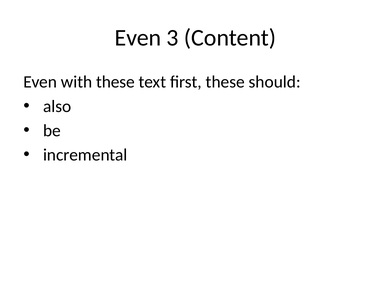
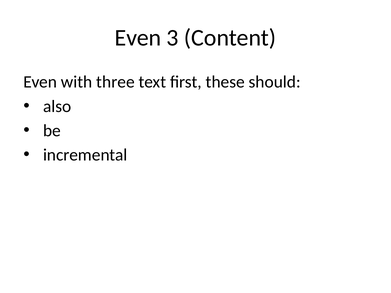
with these: these -> three
